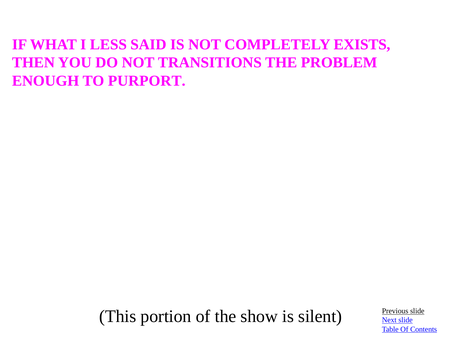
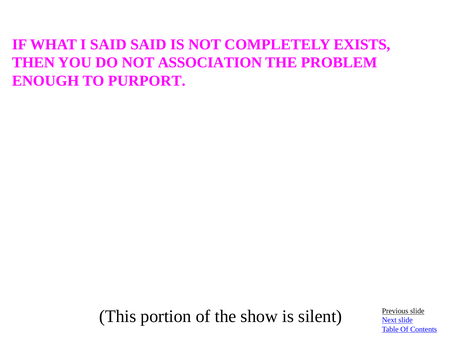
I LESS: LESS -> SAID
TRANSITIONS: TRANSITIONS -> ASSOCIATION
